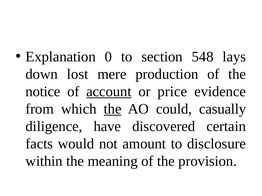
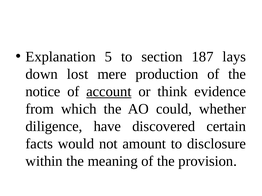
0: 0 -> 5
548: 548 -> 187
price: price -> think
the at (113, 109) underline: present -> none
casually: casually -> whether
